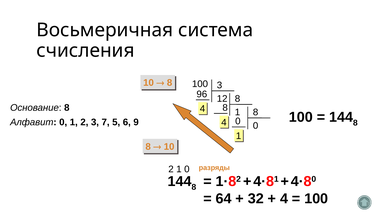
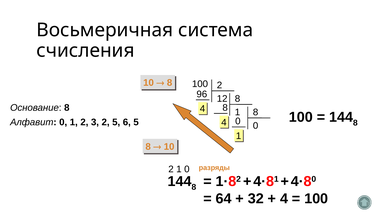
100 3: 3 -> 2
3 7: 7 -> 2
6 9: 9 -> 5
